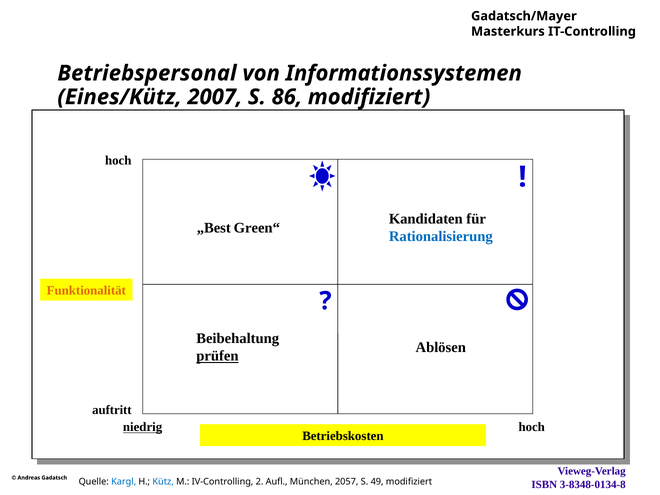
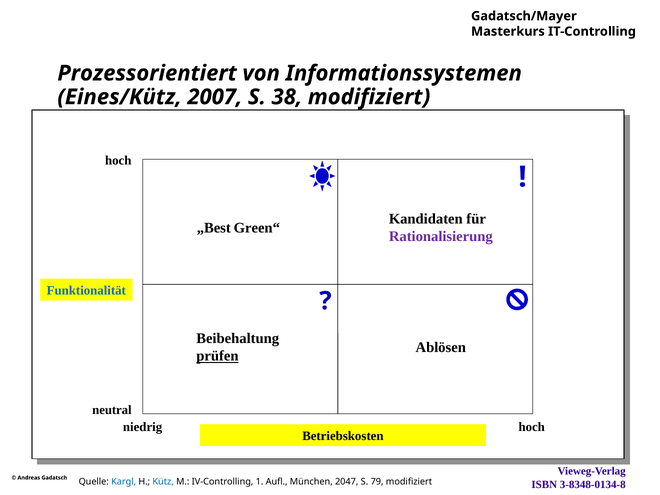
Betriebspersonal: Betriebspersonal -> Prozessorientiert
86: 86 -> 38
Rationalisierung colour: blue -> purple
Funktionalität colour: orange -> blue
auftritt: auftritt -> neutral
niedrig underline: present -> none
2: 2 -> 1
2057: 2057 -> 2047
49: 49 -> 79
